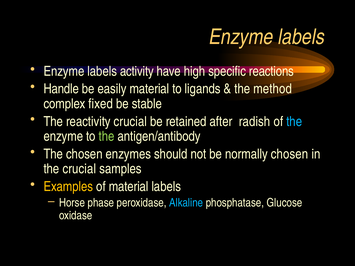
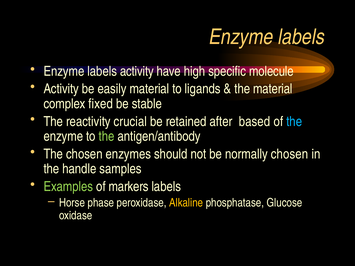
reactions: reactions -> molecule
Handle at (61, 89): Handle -> Activity
the method: method -> material
radish: radish -> based
the crucial: crucial -> handle
Examples colour: yellow -> light green
of material: material -> markers
Alkaline colour: light blue -> yellow
